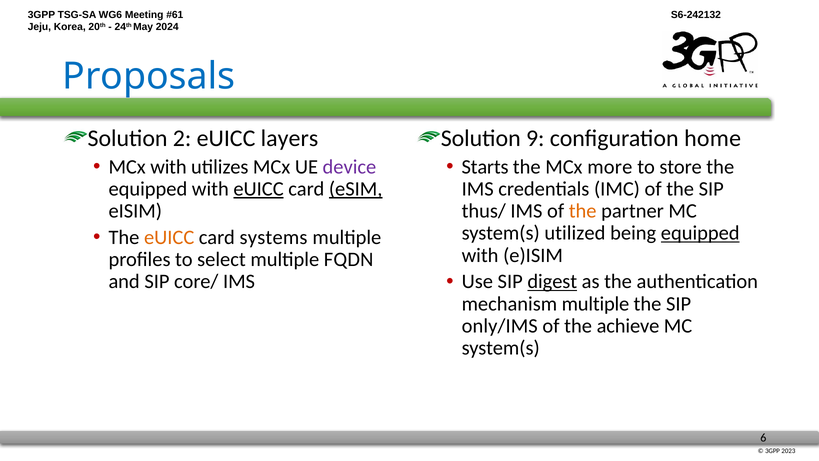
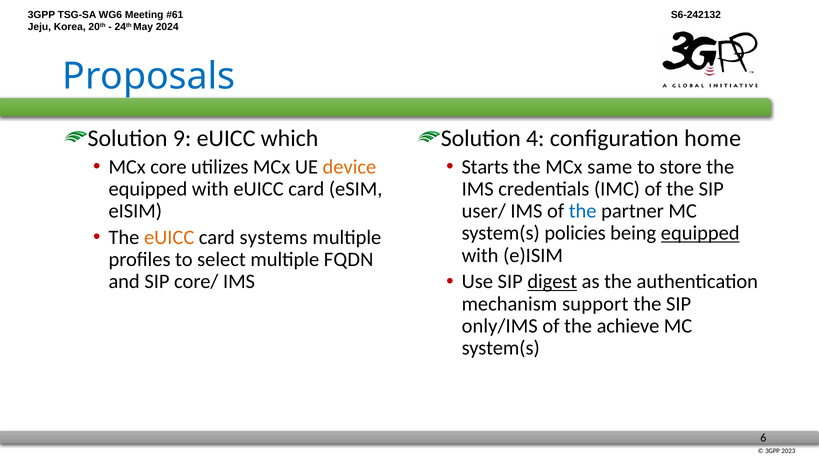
2: 2 -> 9
layers: layers -> which
9: 9 -> 4
MCx with: with -> core
device colour: purple -> orange
more: more -> same
eUICC at (259, 189) underline: present -> none
eSIM underline: present -> none
thus/: thus/ -> user/
the at (583, 211) colour: orange -> blue
utilized: utilized -> policies
mechanism multiple: multiple -> support
